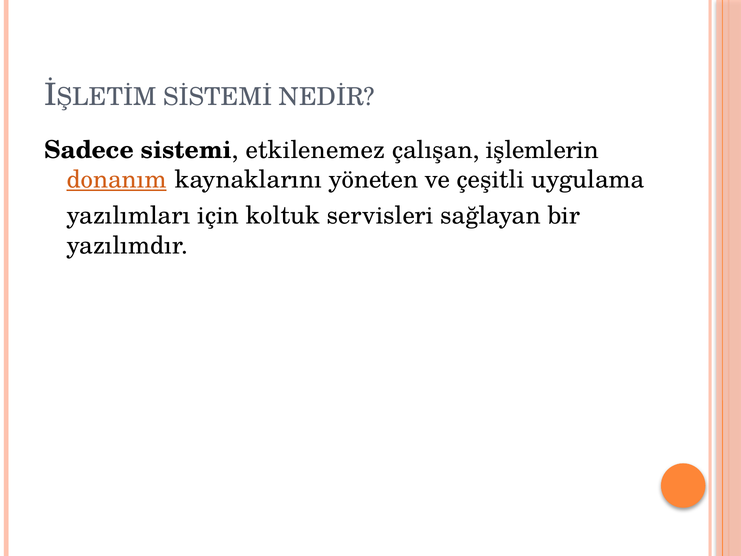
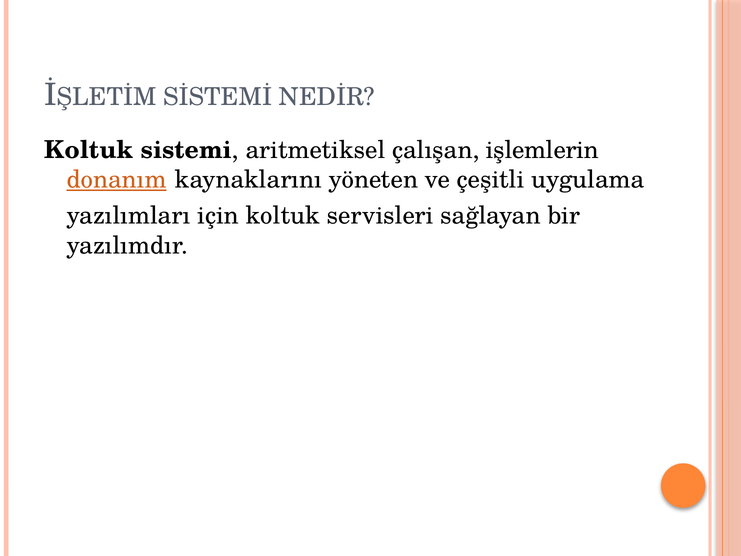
Sadece at (89, 150): Sadece -> Koltuk
etkilenemez: etkilenemez -> aritmetiksel
